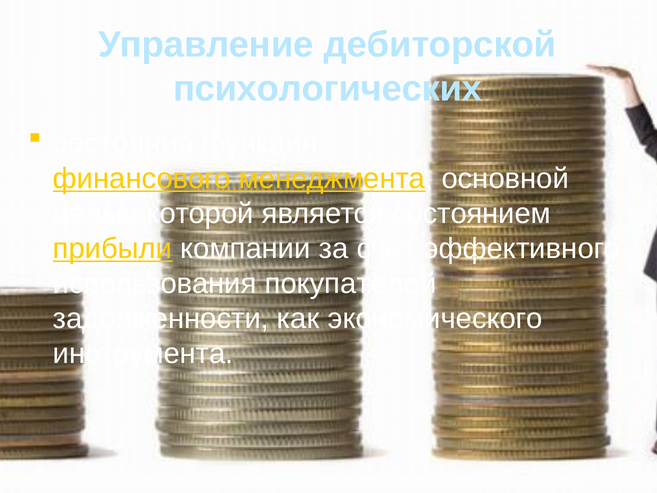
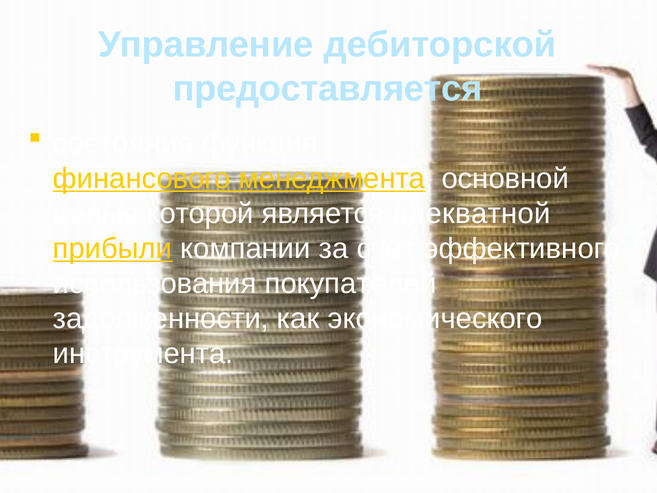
психологических: психологических -> предоставляется
состоянием: состоянием -> адекватной
